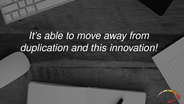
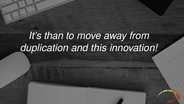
able: able -> than
